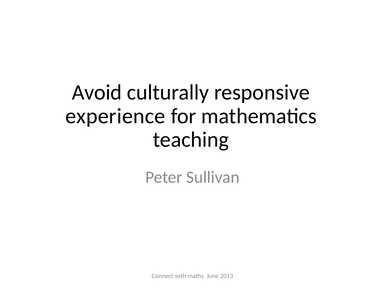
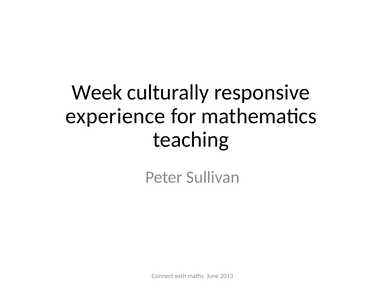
Avoid: Avoid -> Week
